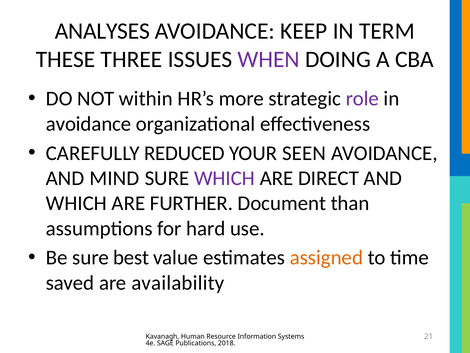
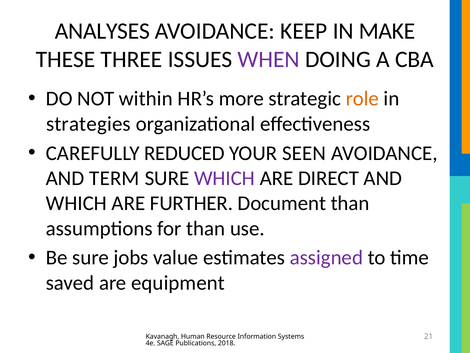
TERM: TERM -> MAKE
role colour: purple -> orange
avoidance at (89, 124): avoidance -> strategies
MIND: MIND -> TERM
for hard: hard -> than
best: best -> jobs
assigned colour: orange -> purple
availability: availability -> equipment
